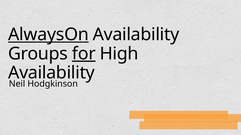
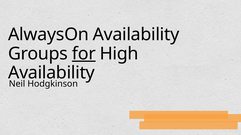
AlwaysOn underline: present -> none
